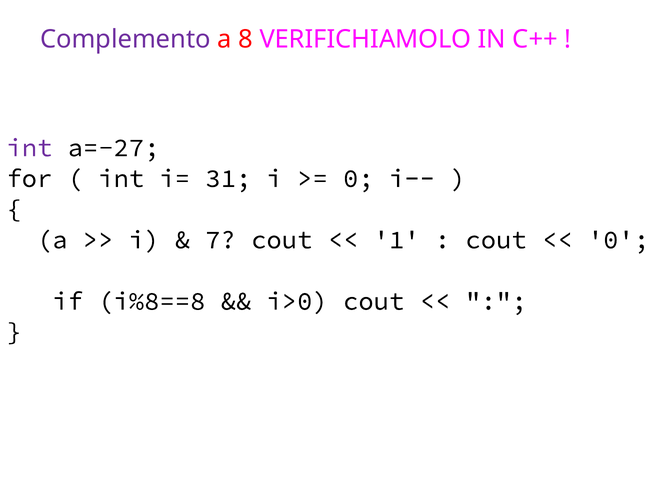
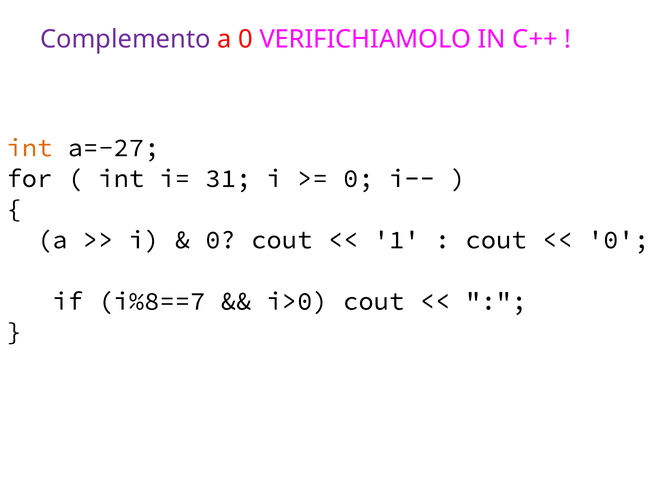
a 8: 8 -> 0
int at (29, 148) colour: purple -> orange
7 at (221, 240): 7 -> 0
i%8==8: i%8==8 -> i%8==7
